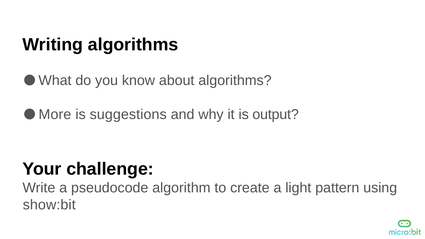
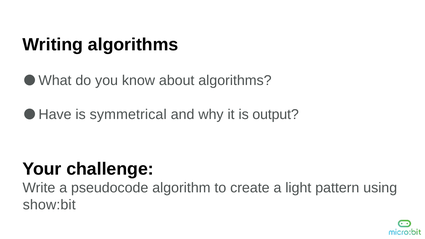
More: More -> Have
suggestions: suggestions -> symmetrical
